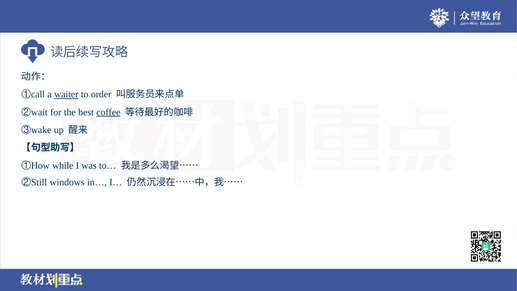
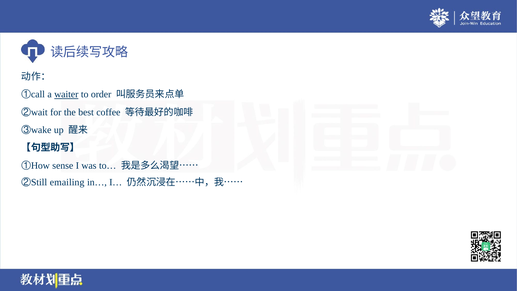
coffee underline: present -> none
while: while -> sense
windows: windows -> emailing
